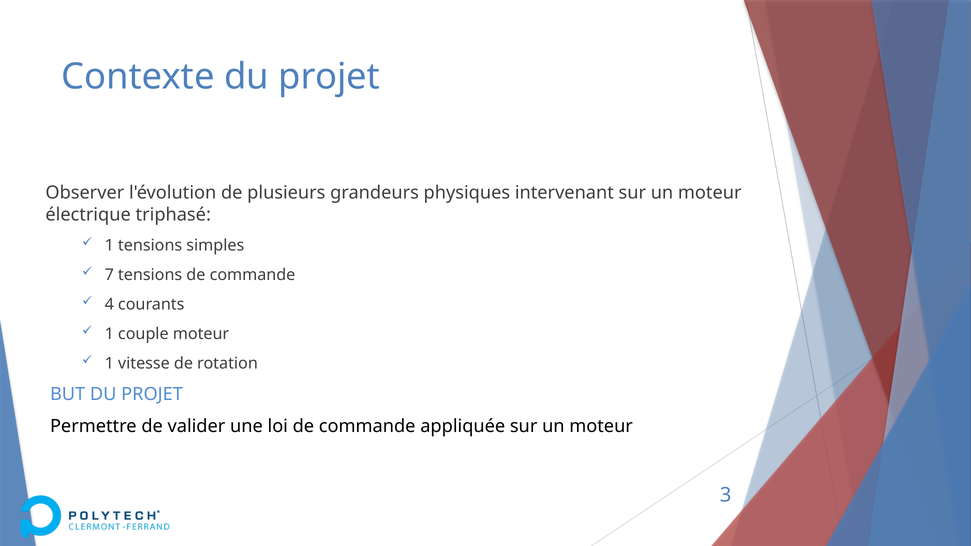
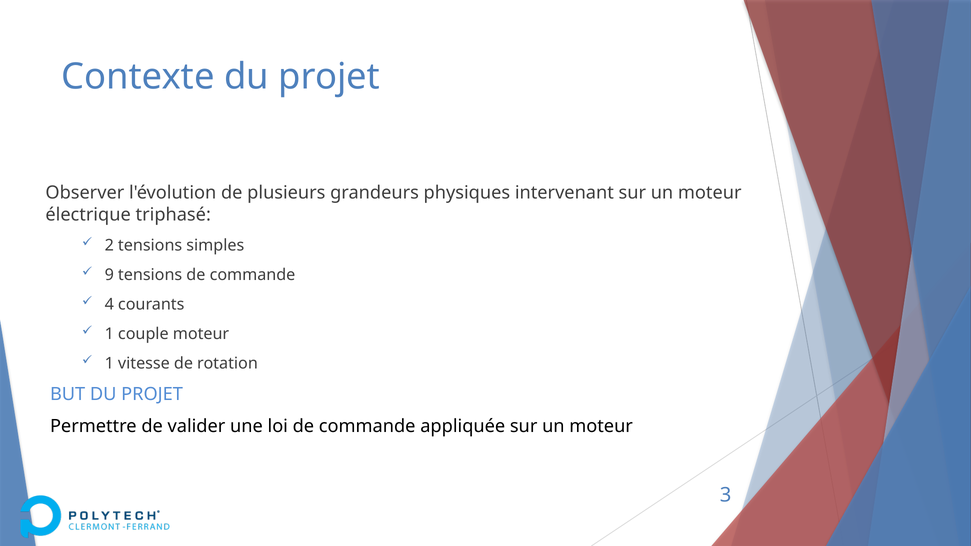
1 at (109, 245): 1 -> 2
7: 7 -> 9
